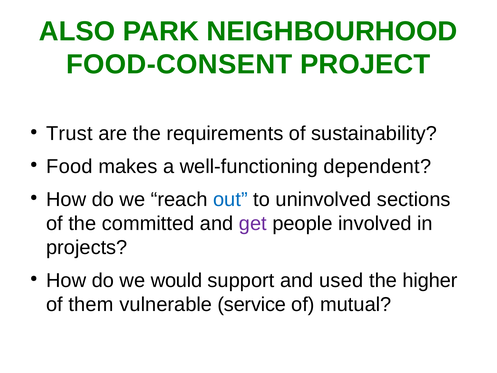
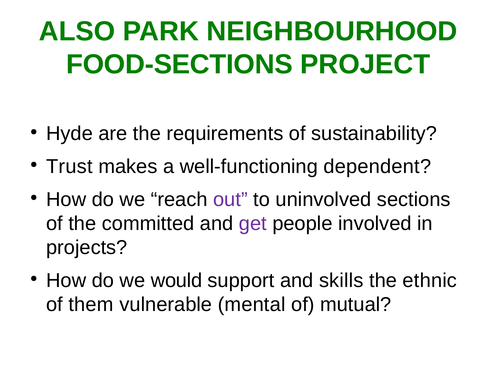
FOOD-CONSENT: FOOD-CONSENT -> FOOD-SECTIONS
Trust: Trust -> Hyde
Food: Food -> Trust
out colour: blue -> purple
used: used -> skills
higher: higher -> ethnic
service: service -> mental
